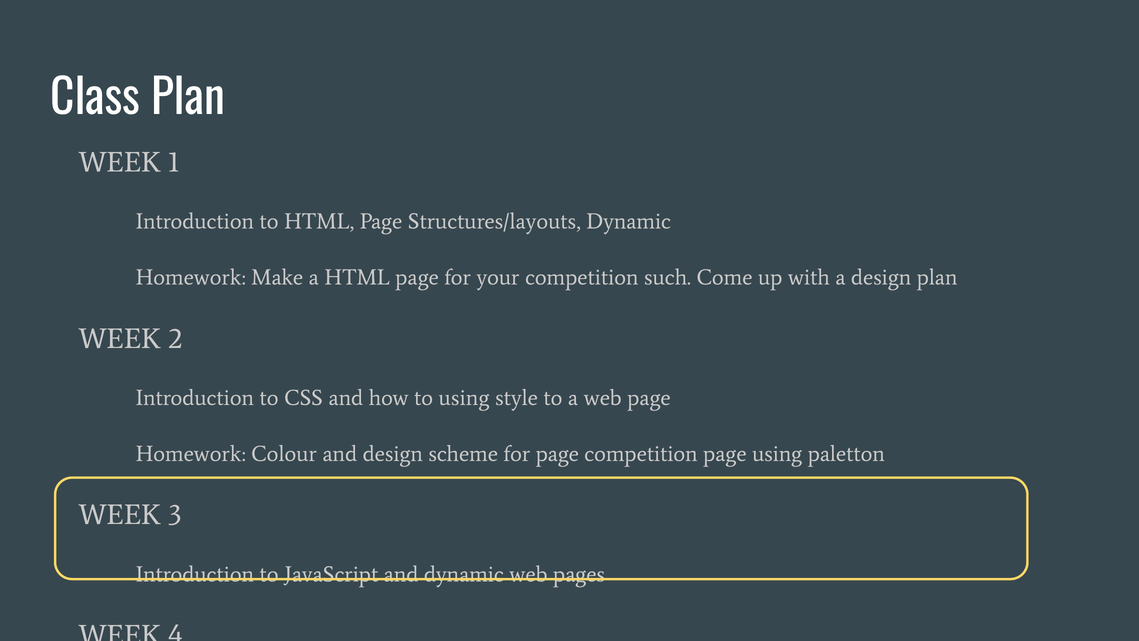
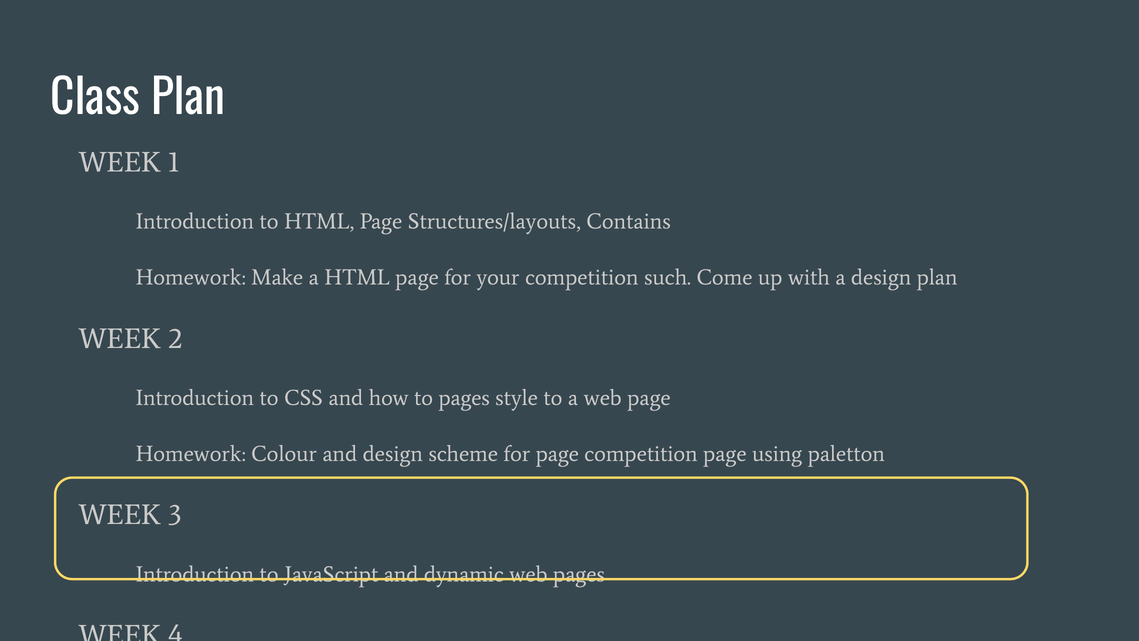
Structures/layouts Dynamic: Dynamic -> Contains
to using: using -> pages
